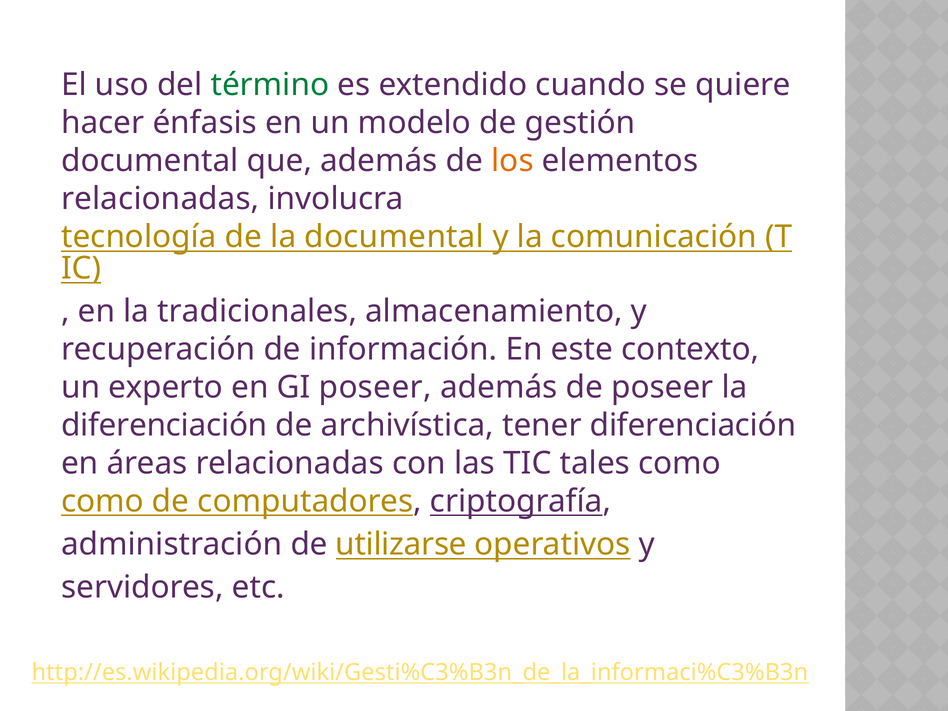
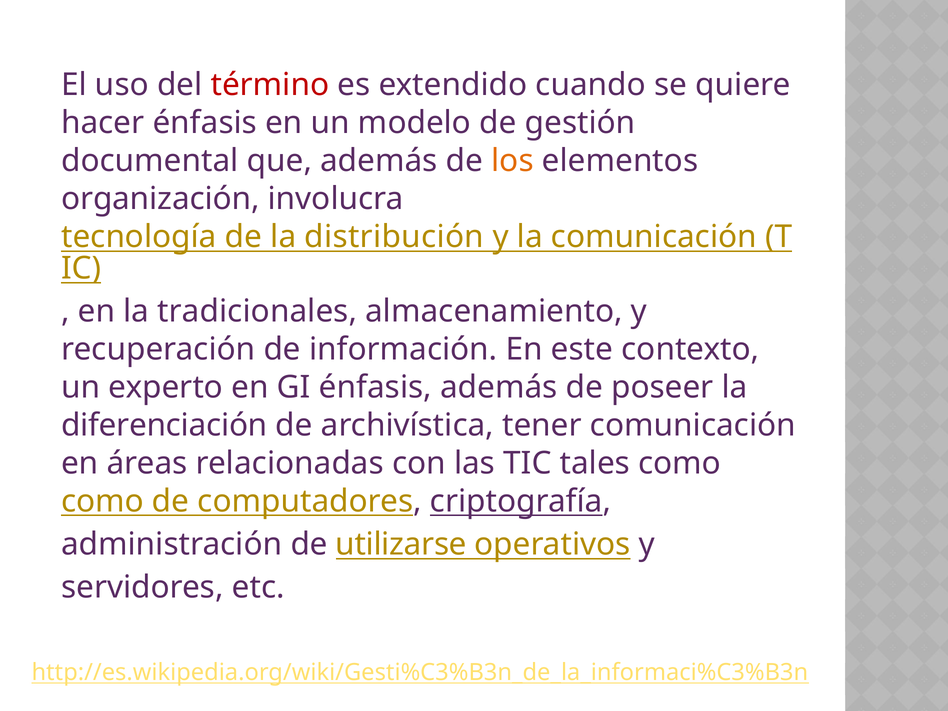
término colour: green -> red
relacionadas at (160, 199): relacionadas -> organización
la documental: documental -> distribución
GI poseer: poseer -> énfasis
tener diferenciación: diferenciación -> comunicación
